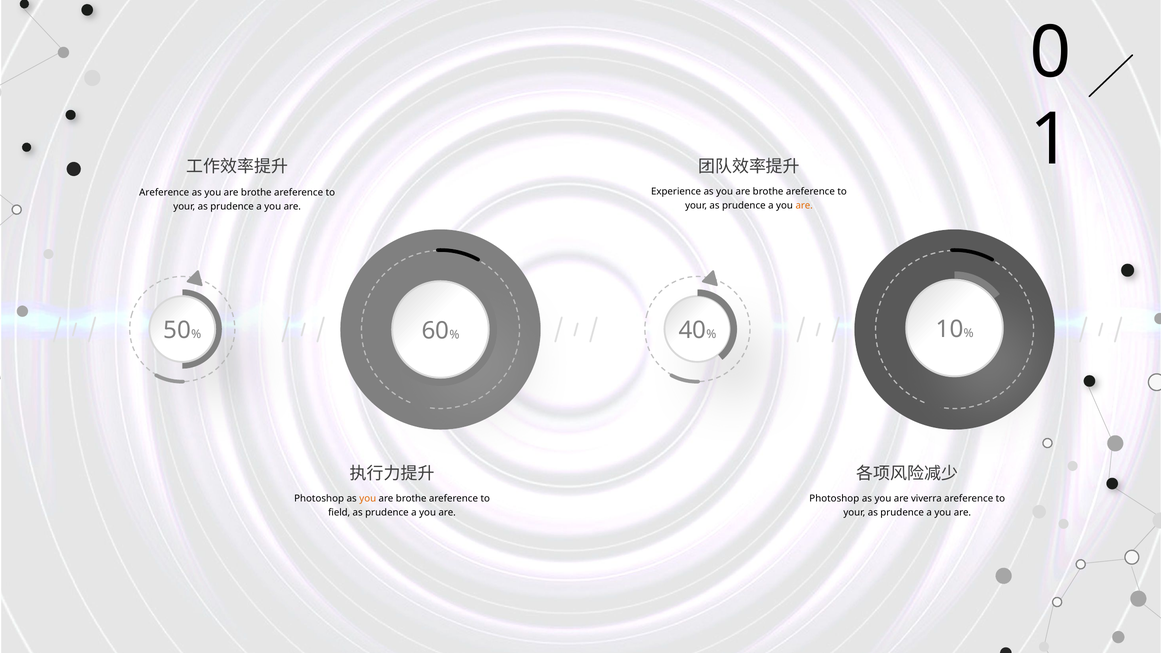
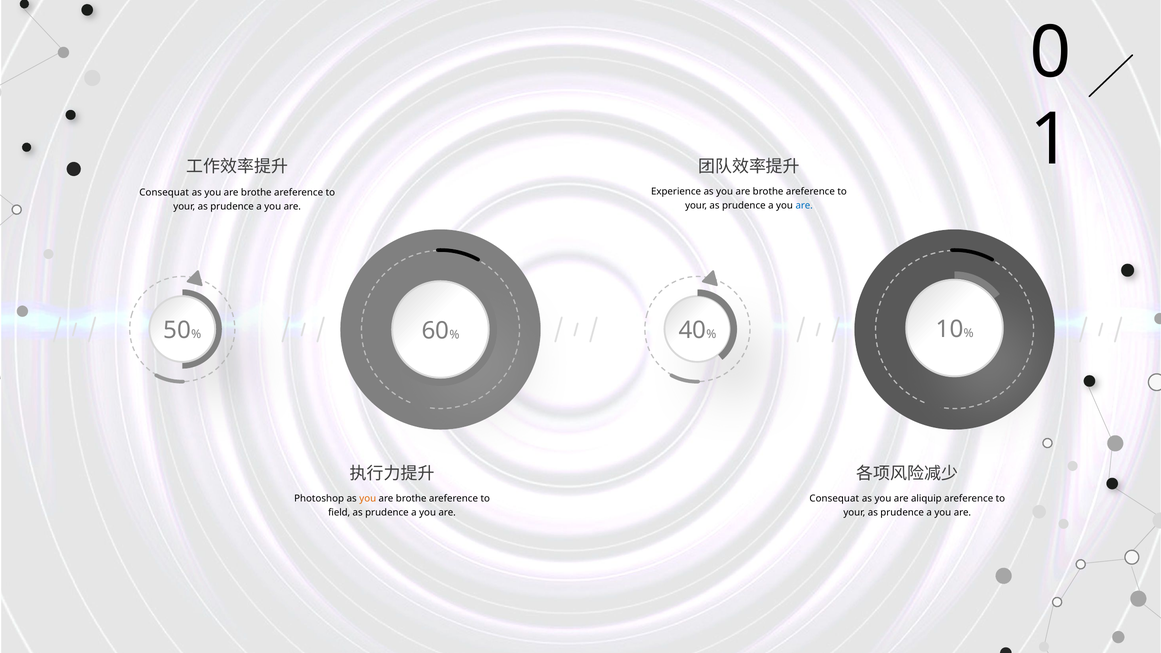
Areference at (164, 193): Areference -> Consequat
are at (804, 205) colour: orange -> blue
Photoshop at (834, 499): Photoshop -> Consequat
viverra: viverra -> aliquip
